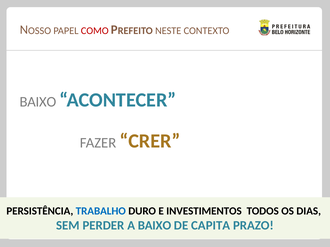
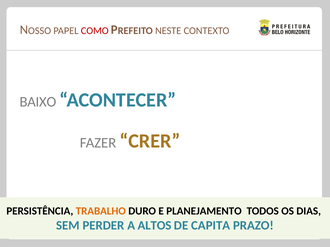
TRABALHO colour: blue -> orange
INVESTIMENTOS: INVESTIMENTOS -> PLANEJAMENTO
A BAIXO: BAIXO -> ALTOS
